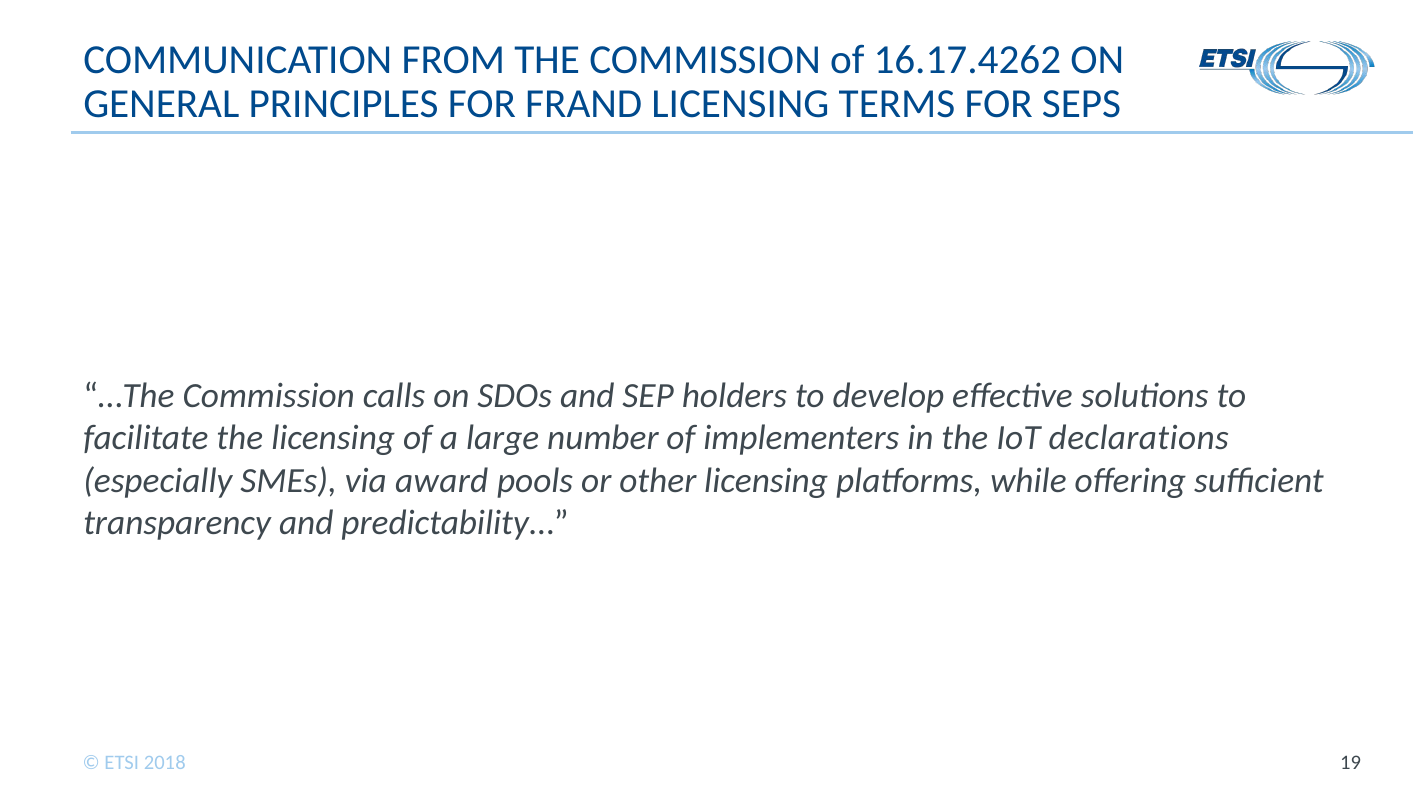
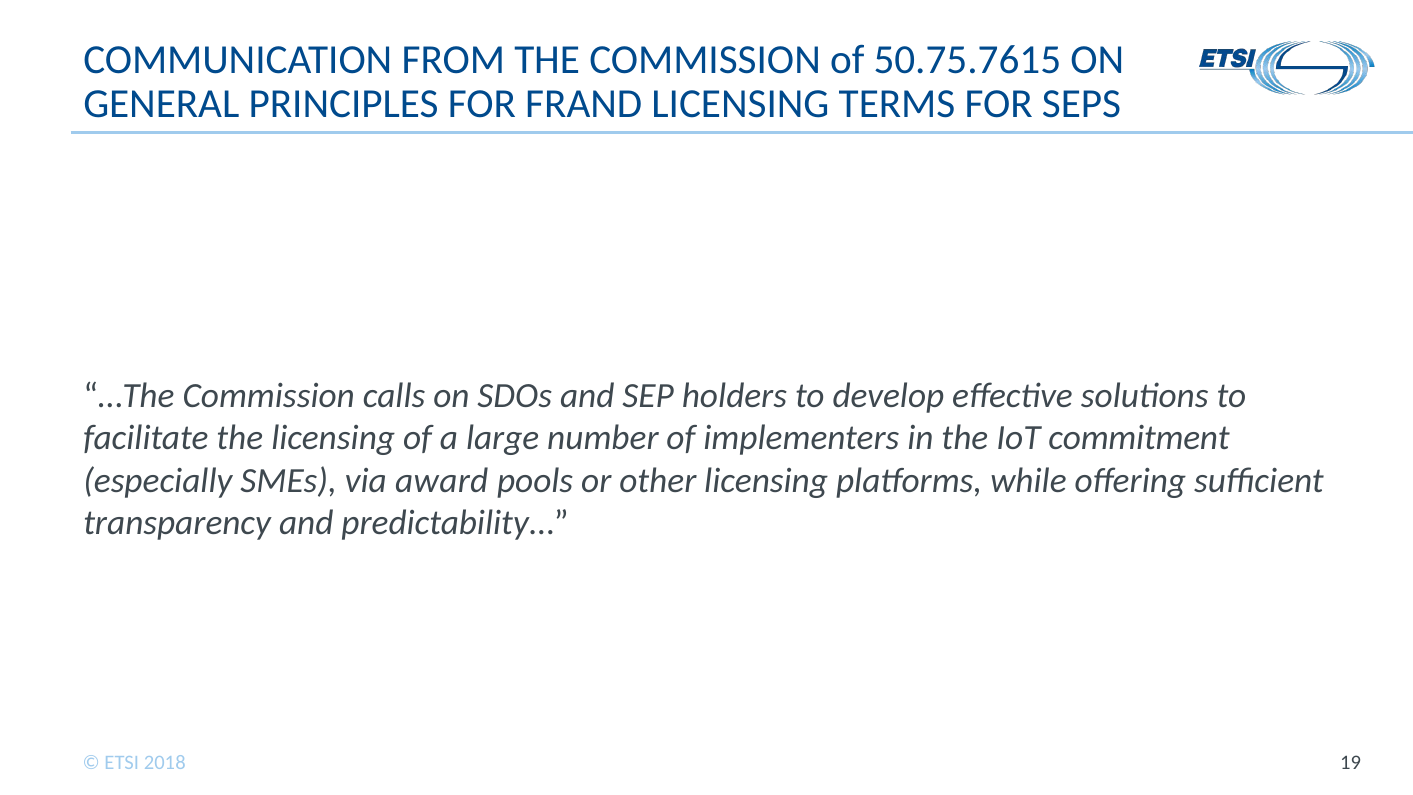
16.17.4262: 16.17.4262 -> 50.75.7615
declarations: declarations -> commitment
